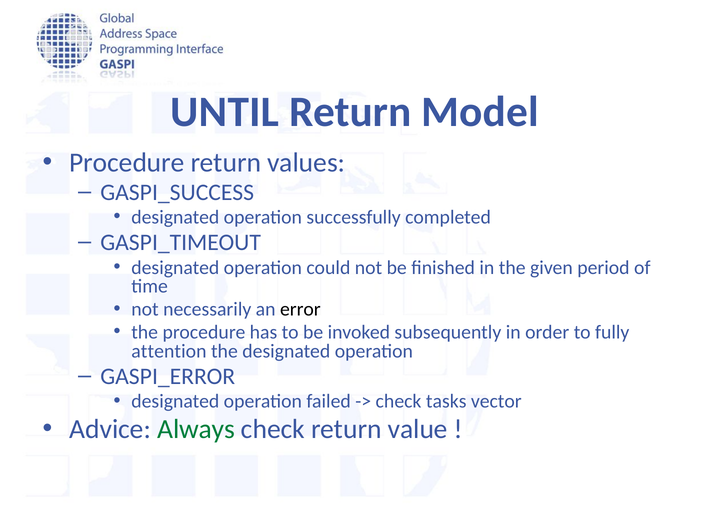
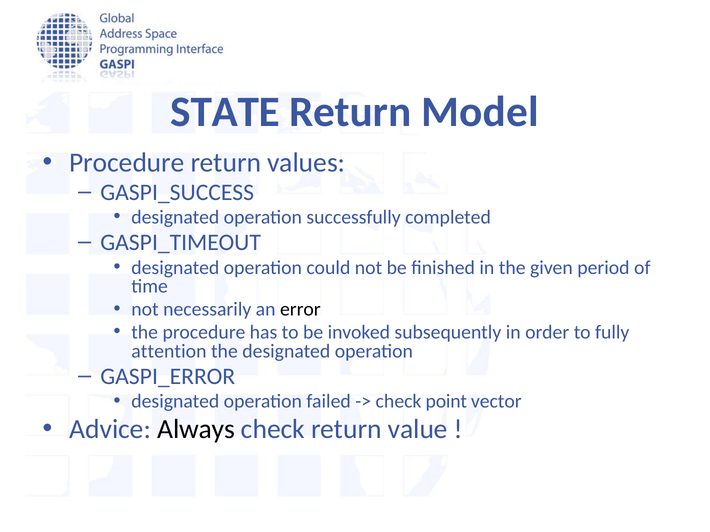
UNTIL: UNTIL -> STATE
tasks: tasks -> point
Always colour: green -> black
